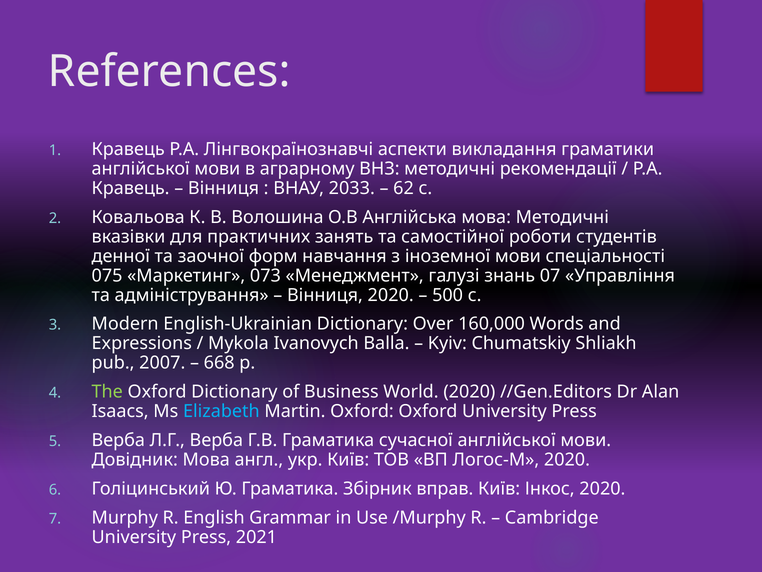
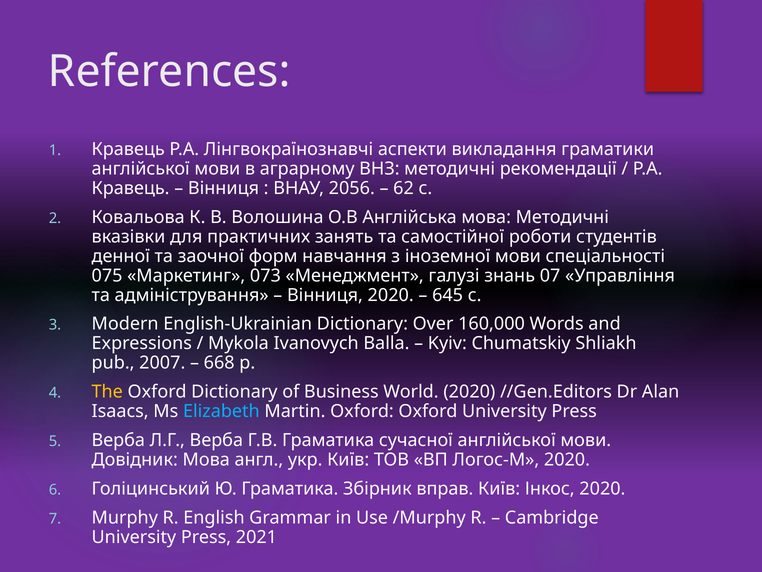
2033: 2033 -> 2056
500: 500 -> 645
The colour: light green -> yellow
